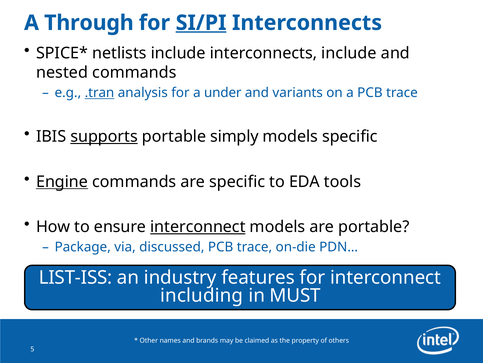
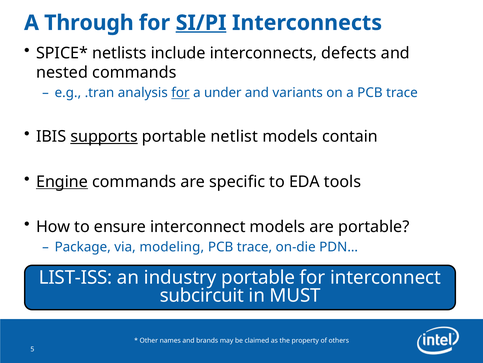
interconnects include: include -> defects
.tran underline: present -> none
for at (180, 93) underline: none -> present
simply: simply -> netlist
models specific: specific -> contain
interconnect at (198, 226) underline: present -> none
discussed: discussed -> modeling
industry features: features -> portable
including: including -> subcircuit
